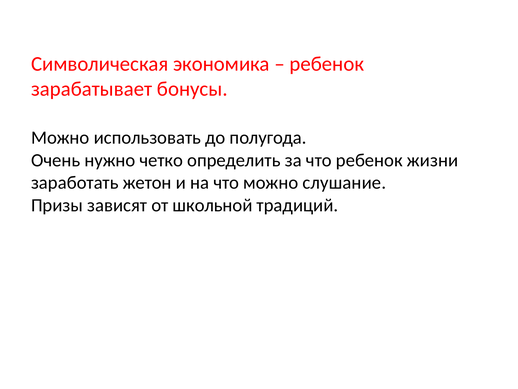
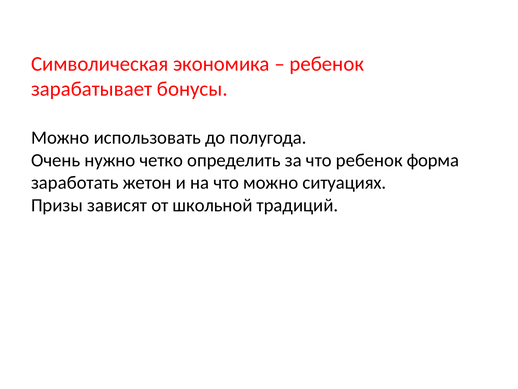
жизни: жизни -> форма
слушание: слушание -> ситуациях
